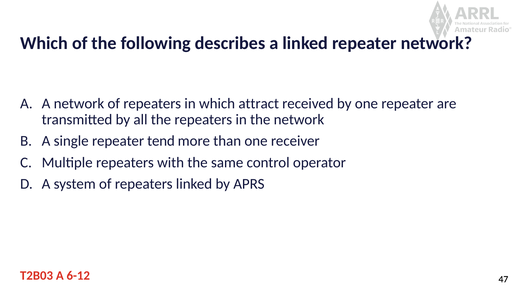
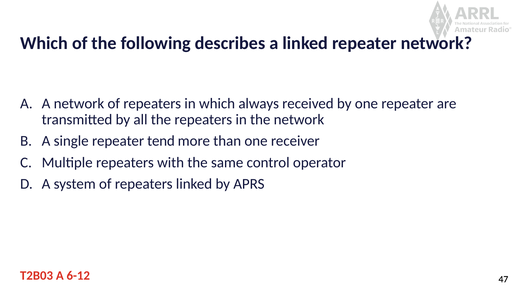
attract: attract -> always
